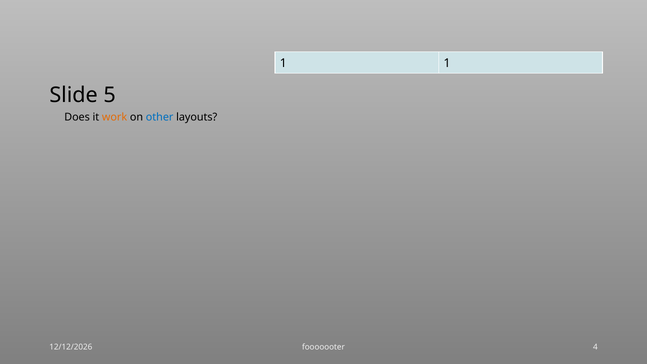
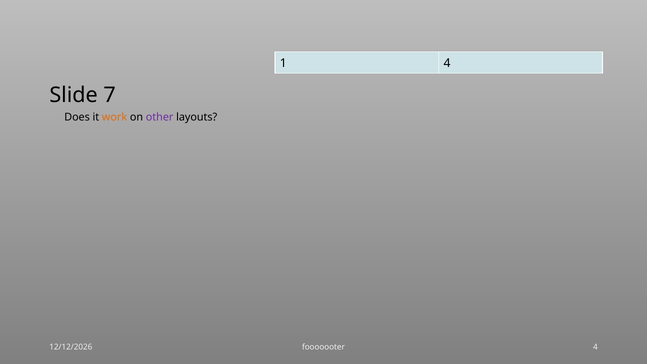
1 1: 1 -> 4
5: 5 -> 7
other colour: blue -> purple
